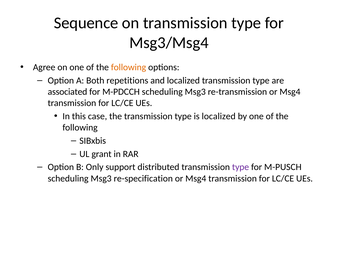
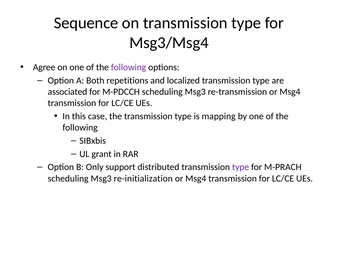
following at (129, 67) colour: orange -> purple
is localized: localized -> mapping
M-PUSCH: M-PUSCH -> M-PRACH
re-specification: re-specification -> re-initialization
